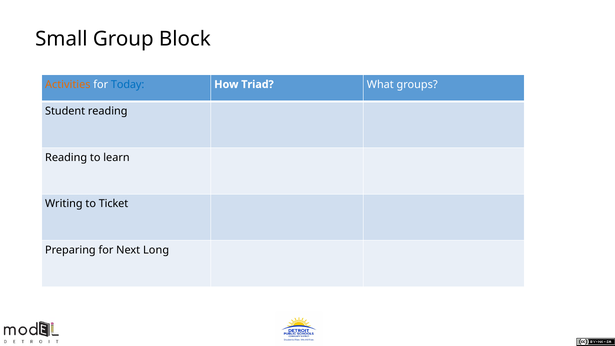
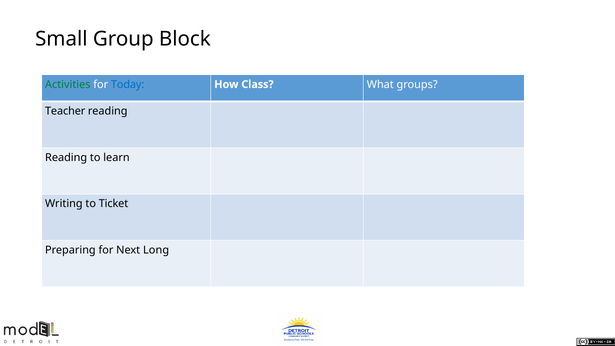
Activities colour: orange -> green
Triad: Triad -> Class
Student: Student -> Teacher
